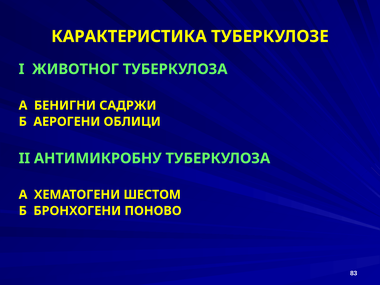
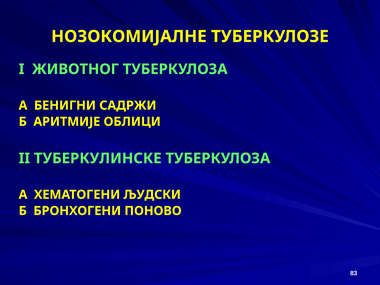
КАРАКТЕРИСТИКА: КАРАКТЕРИСТИКА -> НОЗОКОМИЈАЛНЕ
АЕРОГЕНИ: АЕРОГЕНИ -> АРИТМИЈЕ
АНТИМИКРОБНУ: АНТИМИКРОБНУ -> ТУБЕРКУЛИНСКЕ
ШЕСТОМ: ШЕСТОМ -> ЉУДСКИ
